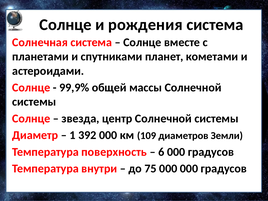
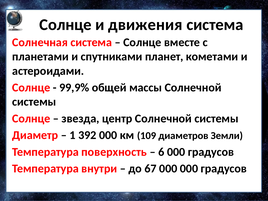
рождения: рождения -> движения
75: 75 -> 67
